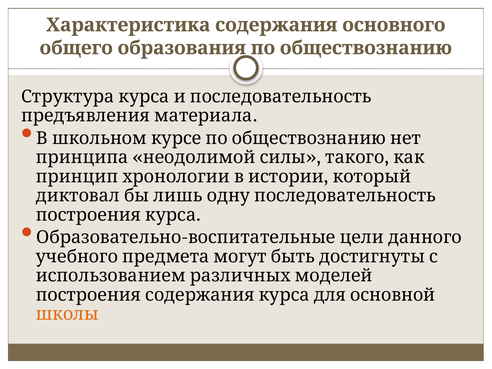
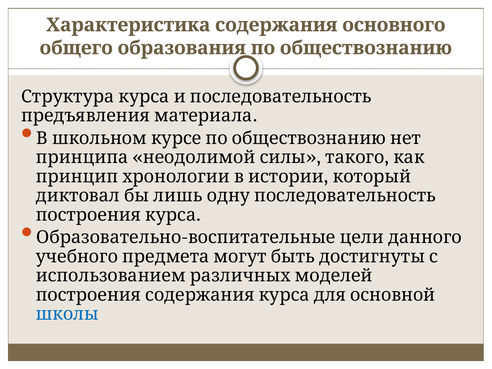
школы colour: orange -> blue
